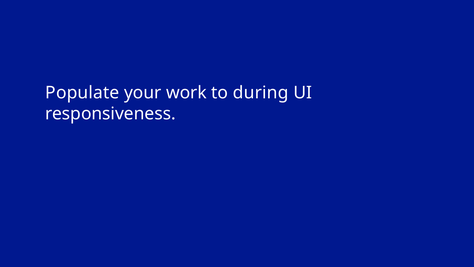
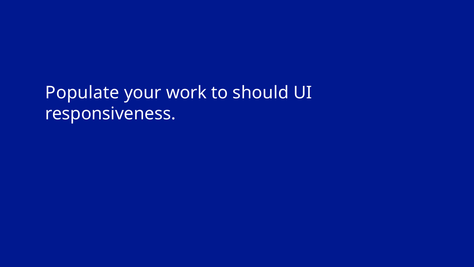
during: during -> should
